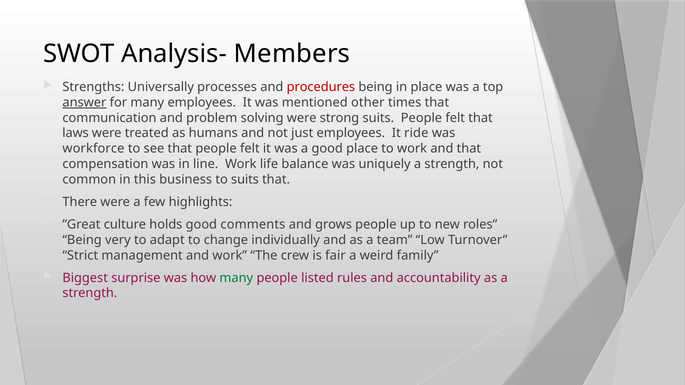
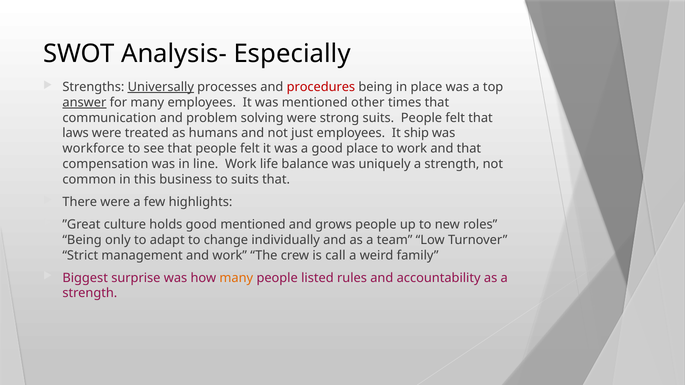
Members: Members -> Especially
Universally underline: none -> present
ride: ride -> ship
good comments: comments -> mentioned
very: very -> only
fair: fair -> call
many at (236, 278) colour: green -> orange
